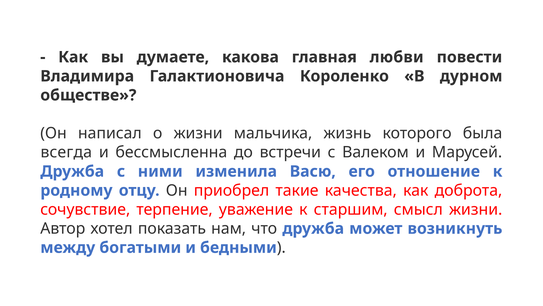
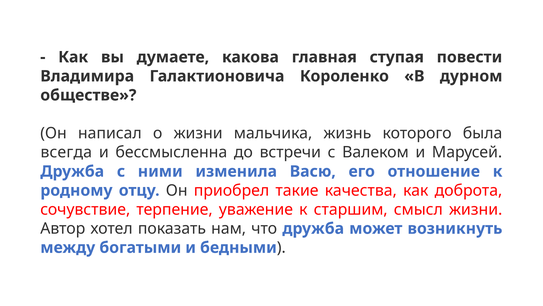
любви: любви -> ступая
